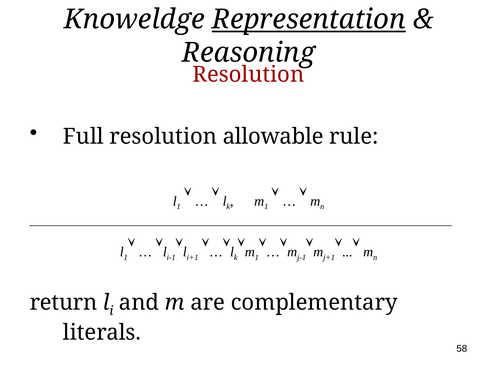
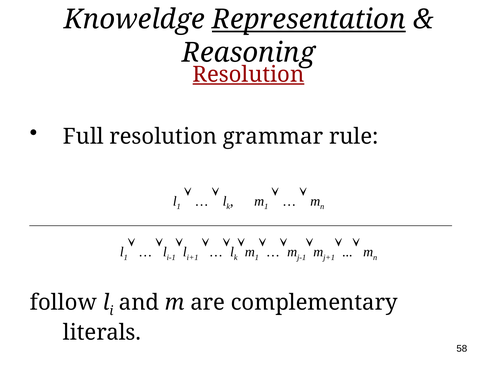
Resolution at (248, 74) underline: none -> present
allowable: allowable -> grammar
return: return -> follow
